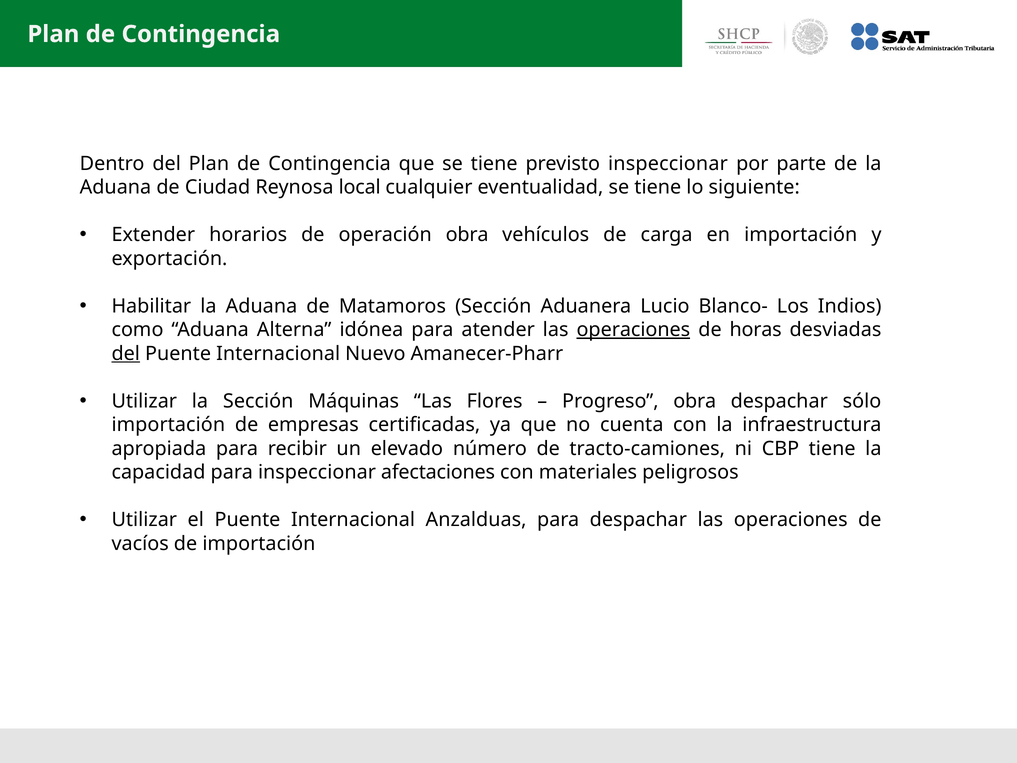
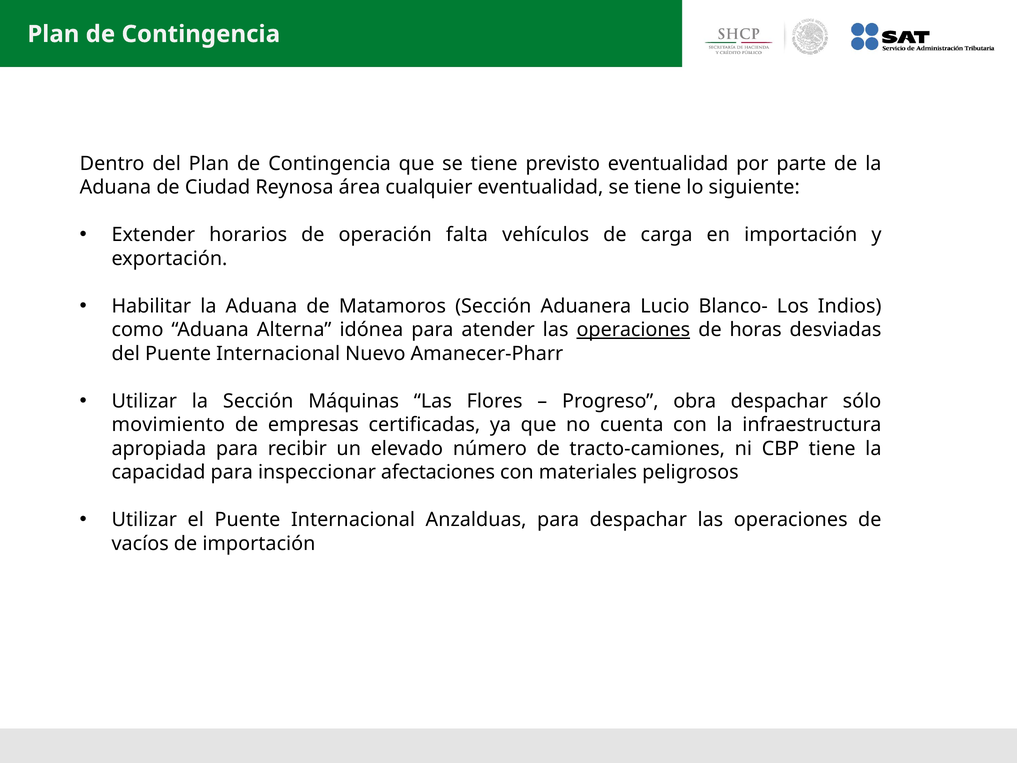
previsto inspeccionar: inspeccionar -> eventualidad
local: local -> área
operación obra: obra -> falta
del at (126, 353) underline: present -> none
importación at (168, 425): importación -> movimiento
